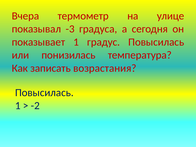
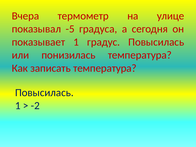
-3: -3 -> -5
записать возрастания: возрастания -> температура
